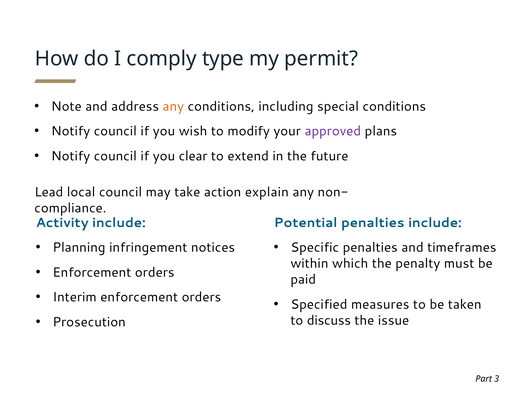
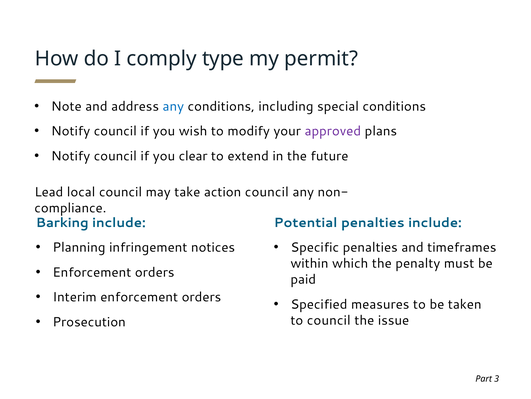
any at (173, 106) colour: orange -> blue
action explain: explain -> council
Activity: Activity -> Barking
to discuss: discuss -> council
